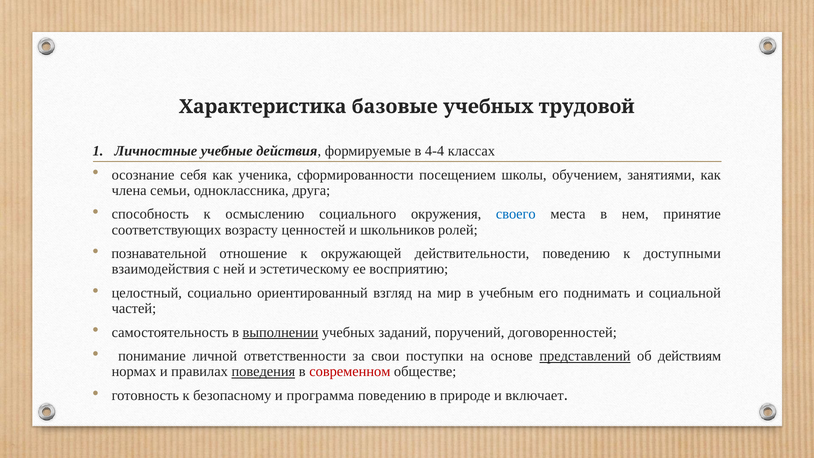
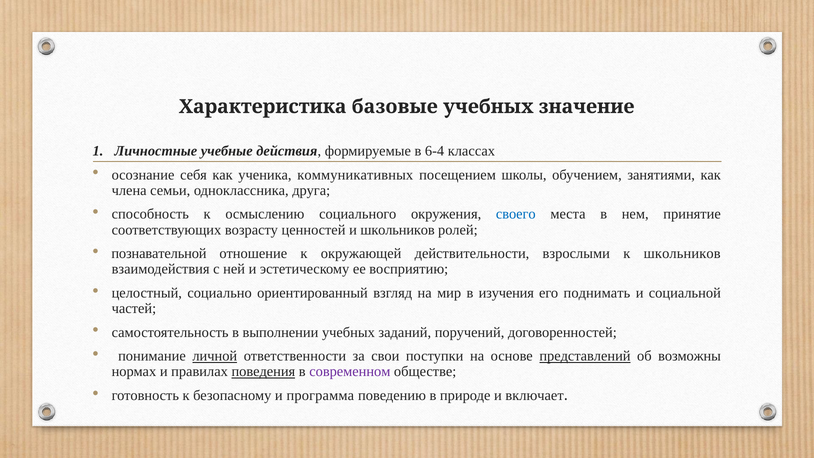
трудовой: трудовой -> значение
4-4: 4-4 -> 6-4
сформированности: сформированности -> коммуникативных
действительности поведению: поведению -> взрослыми
к доступными: доступными -> школьников
учебным: учебным -> изучения
выполнении underline: present -> none
личной underline: none -> present
действиям: действиям -> возможны
современном colour: red -> purple
